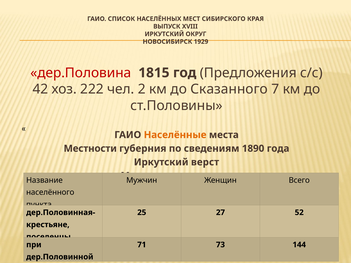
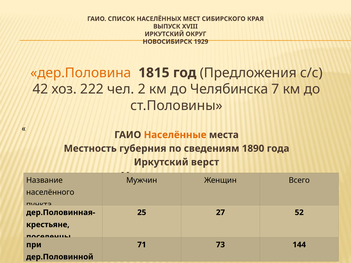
дер.Половина colour: red -> orange
Сказанного: Сказанного -> Челябинска
Местности: Местности -> Местность
